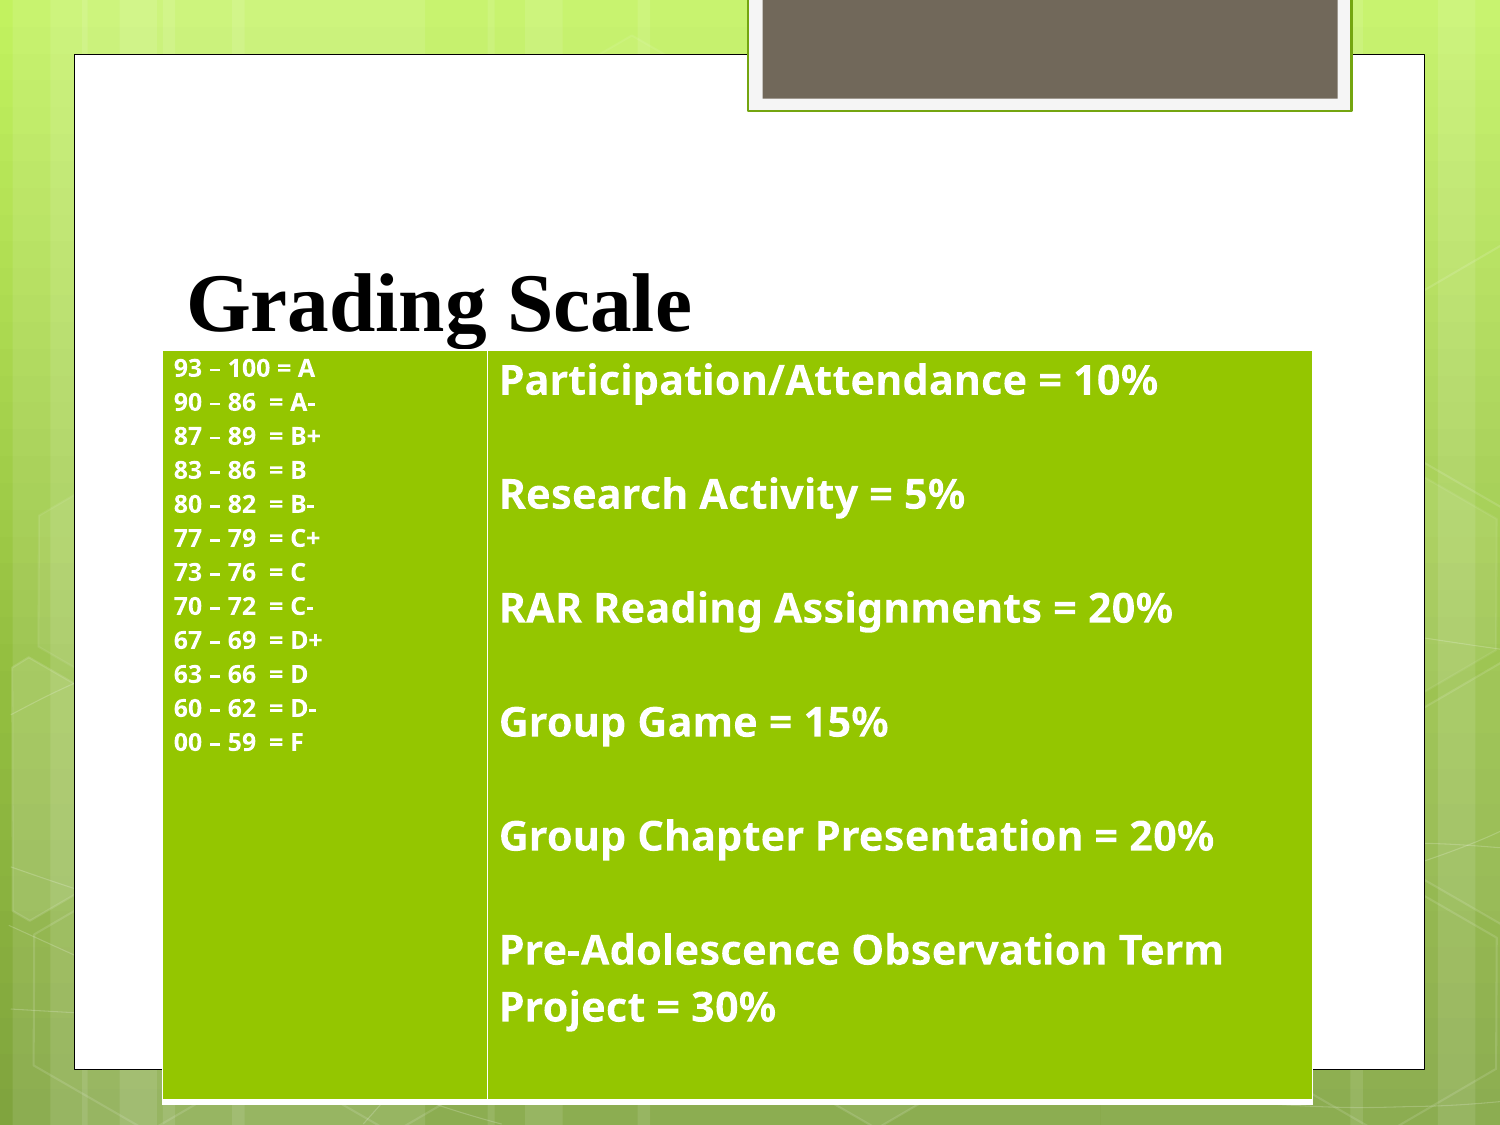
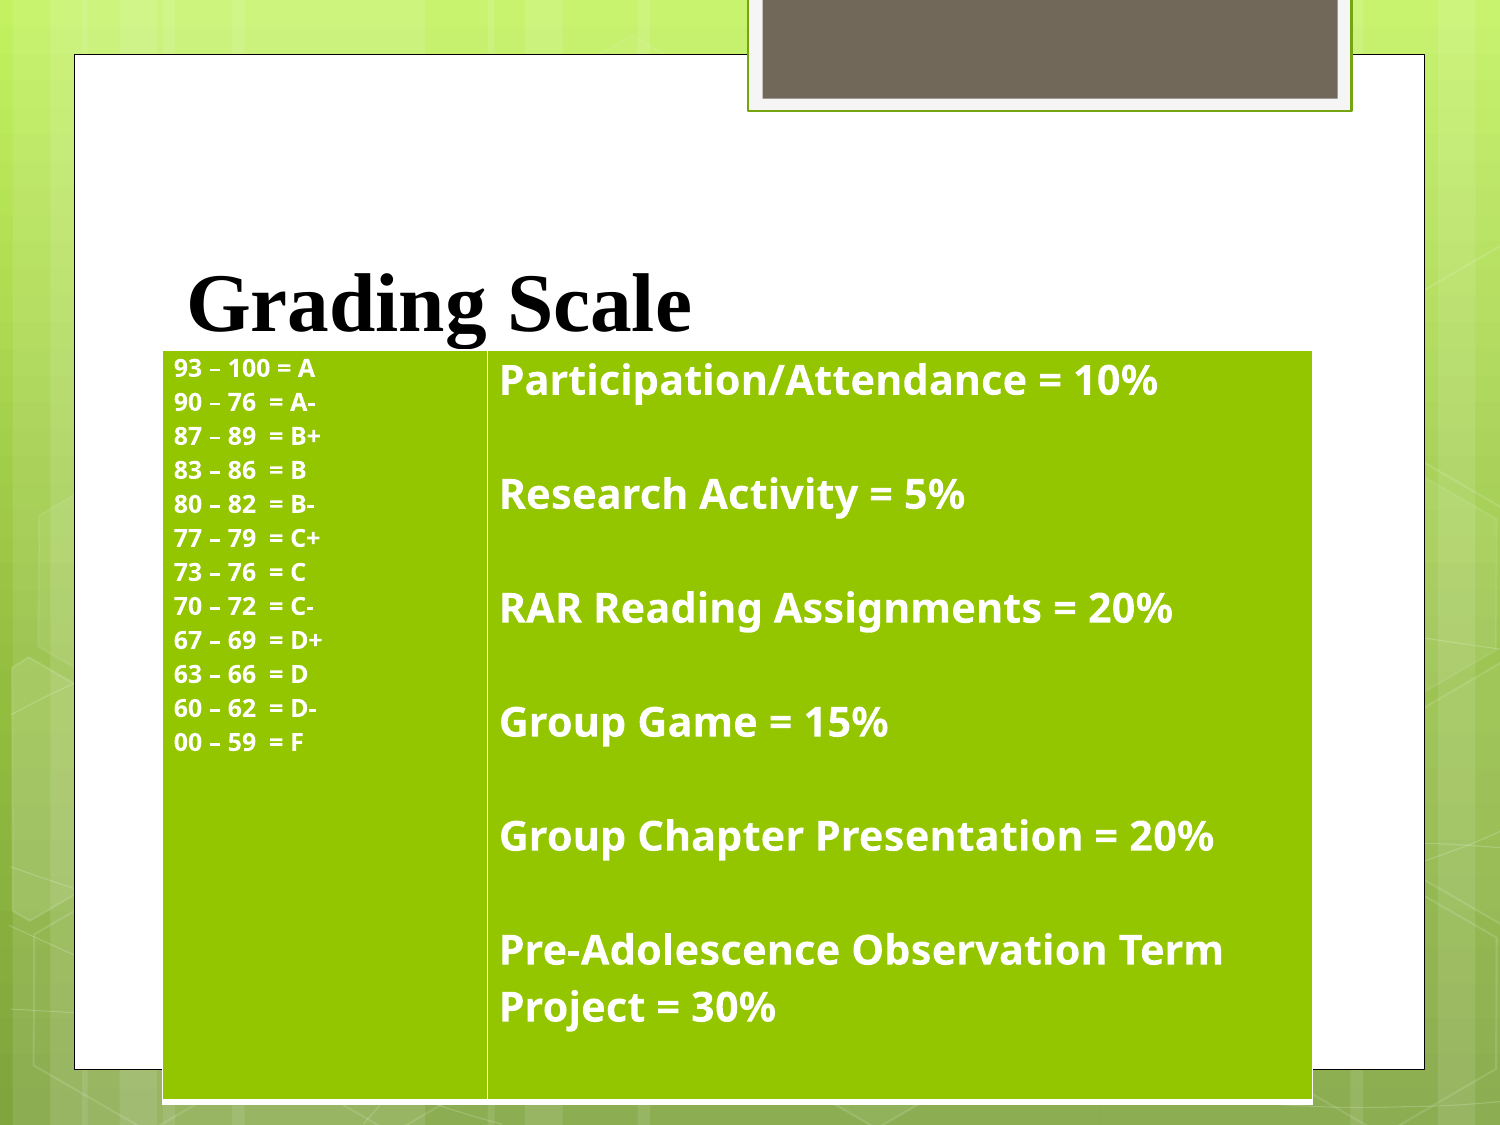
86 at (242, 403): 86 -> 76
